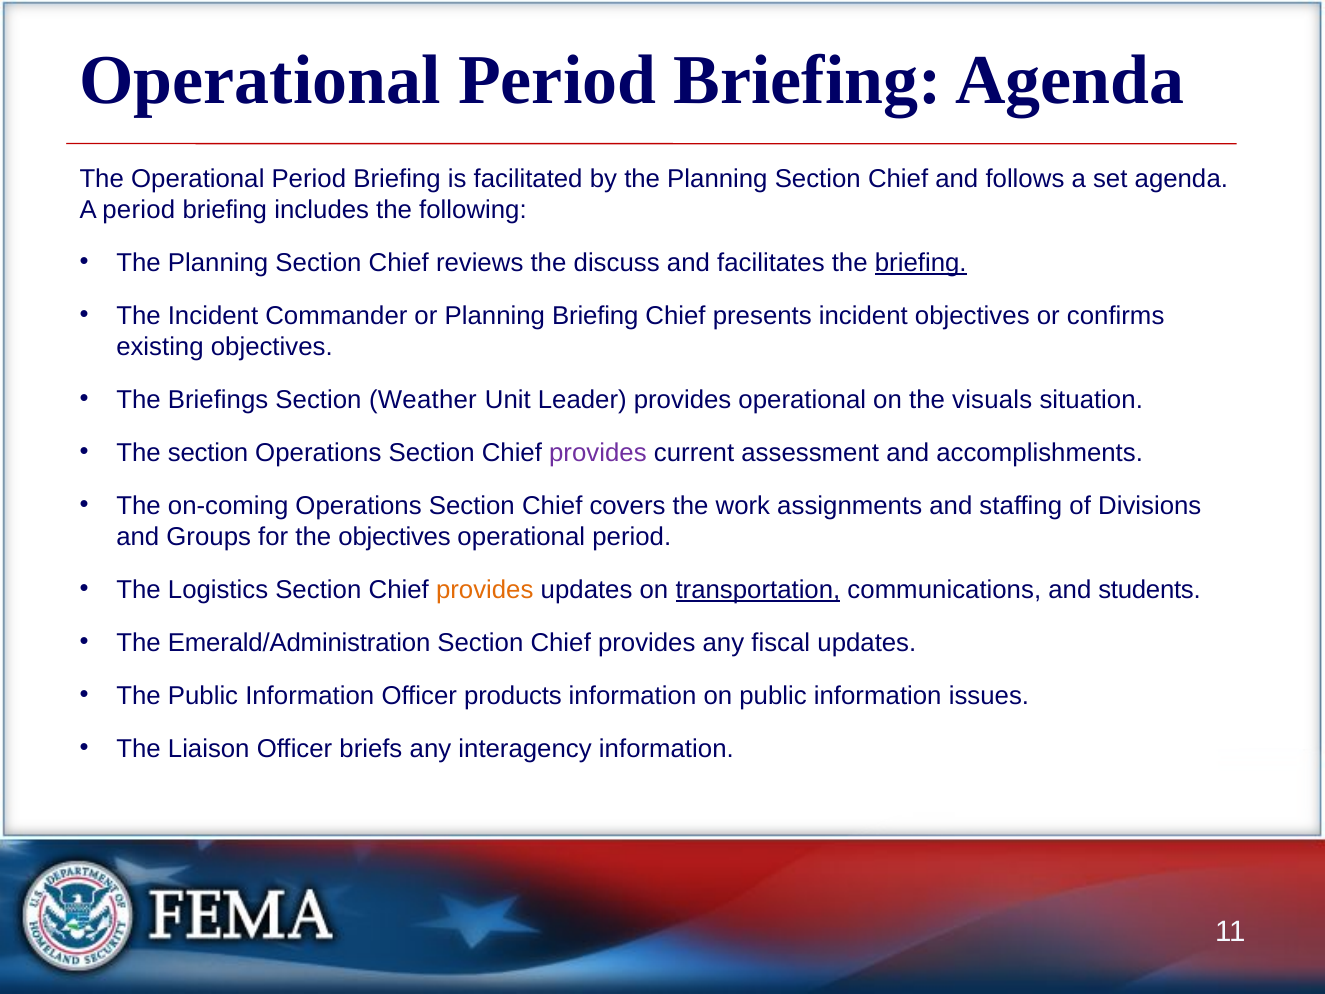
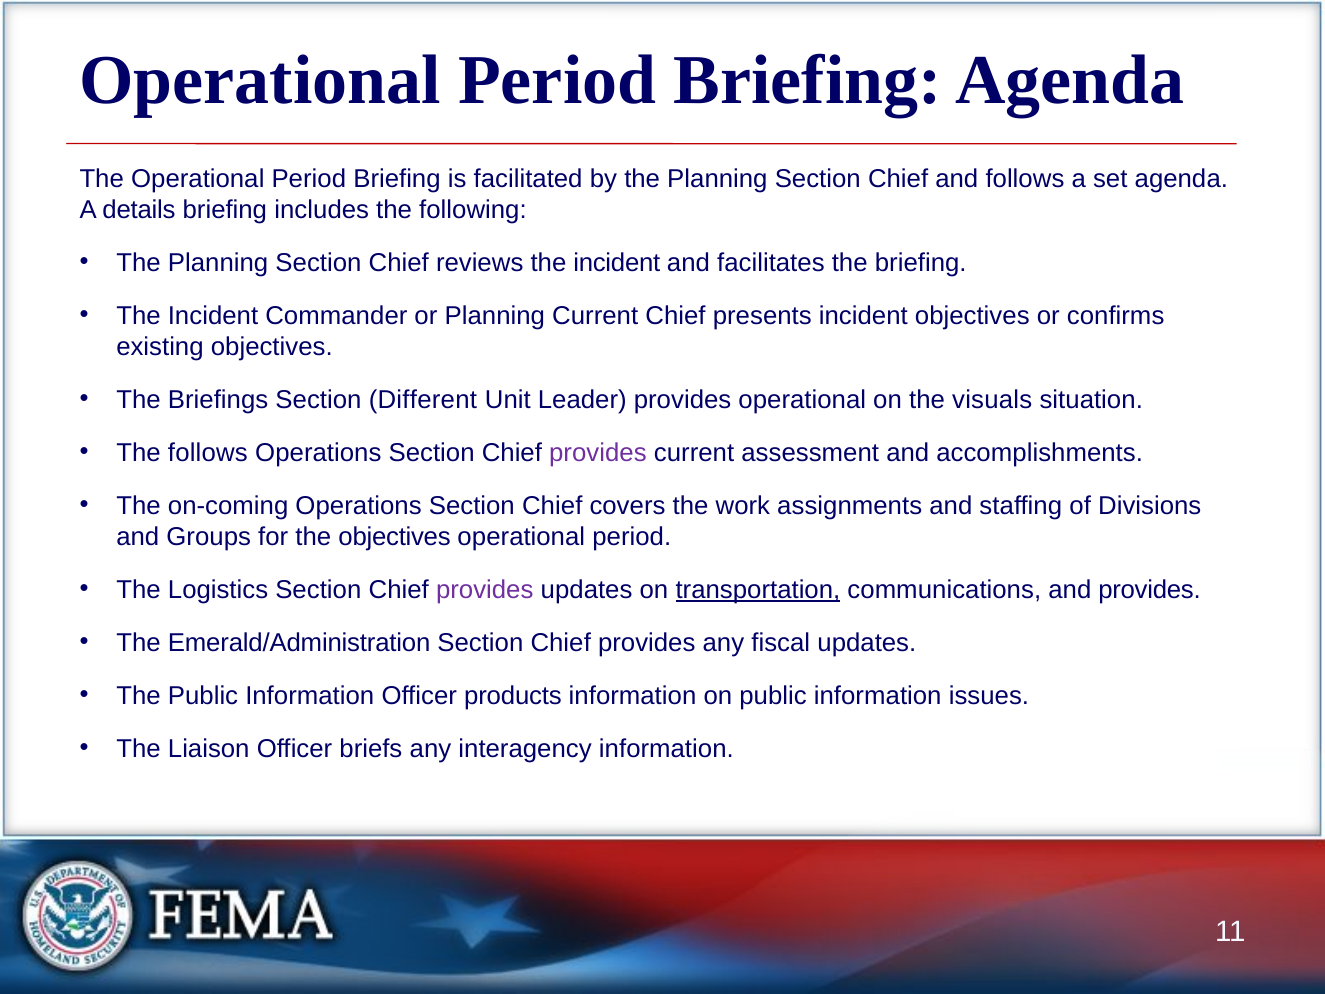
A period: period -> details
reviews the discuss: discuss -> incident
briefing at (921, 263) underline: present -> none
Planning Briefing: Briefing -> Current
Weather: Weather -> Different
The section: section -> follows
provides at (485, 590) colour: orange -> purple
and students: students -> provides
